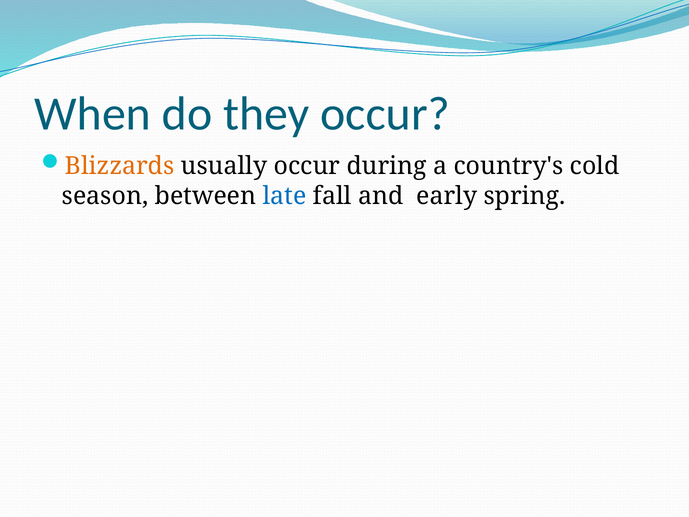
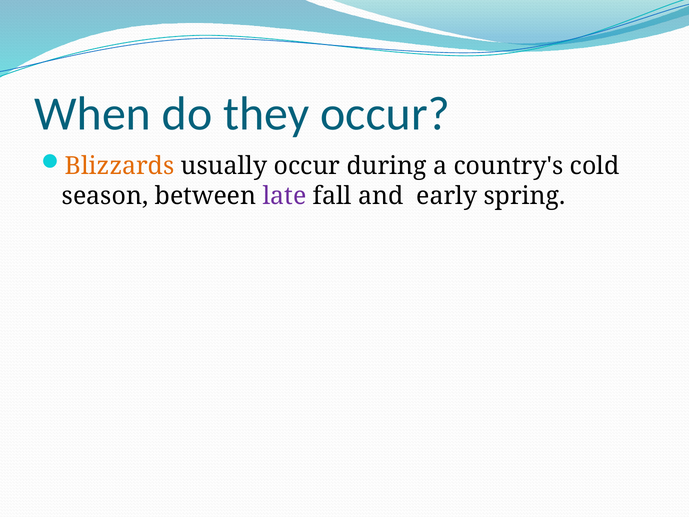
late colour: blue -> purple
